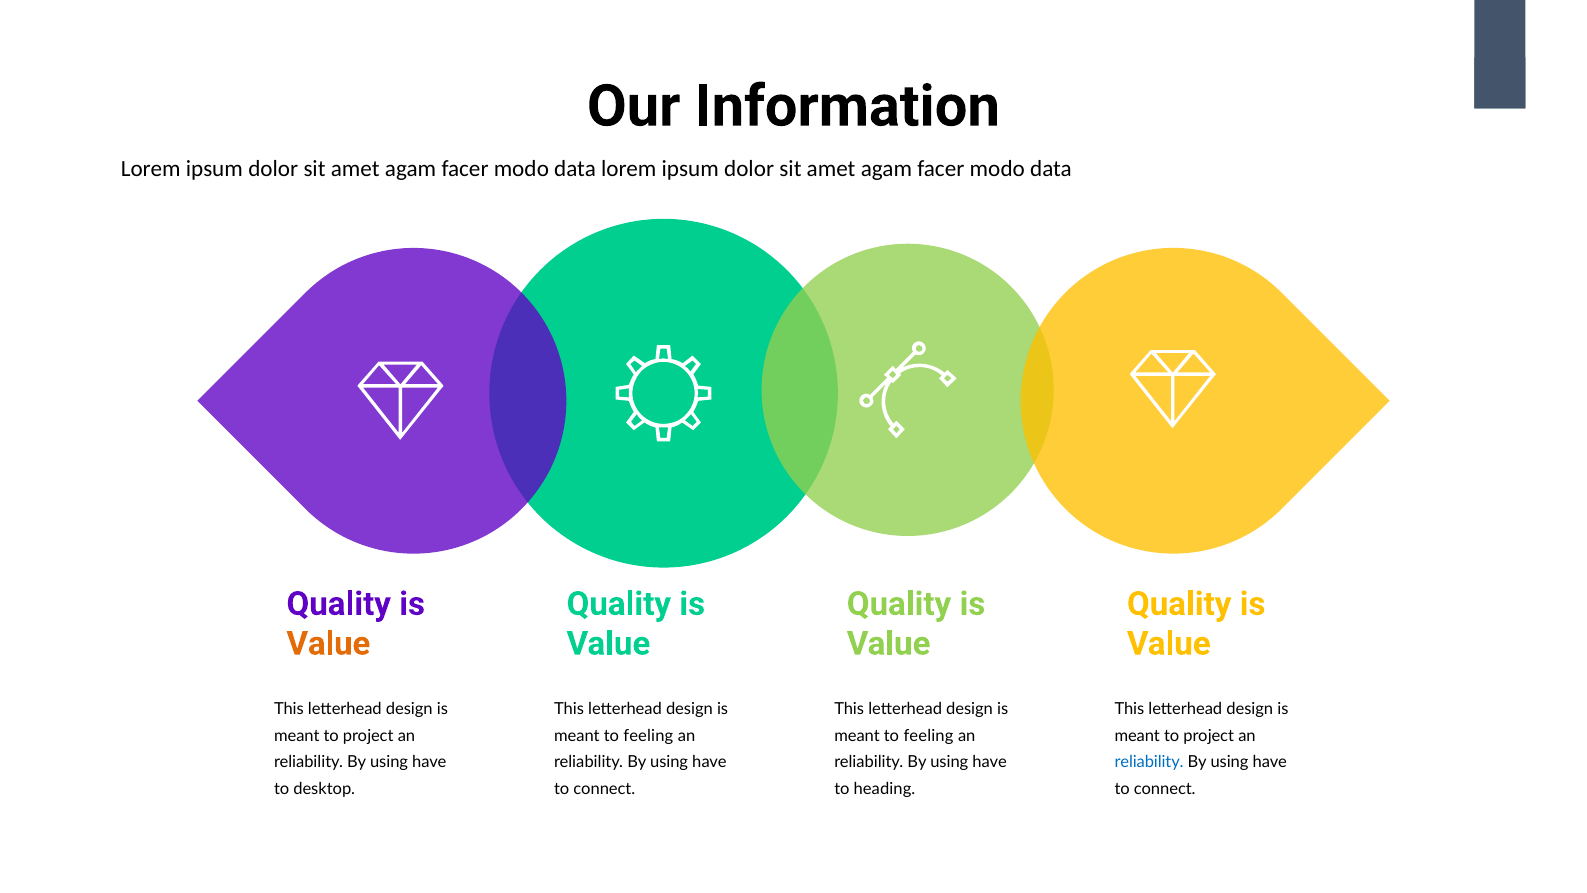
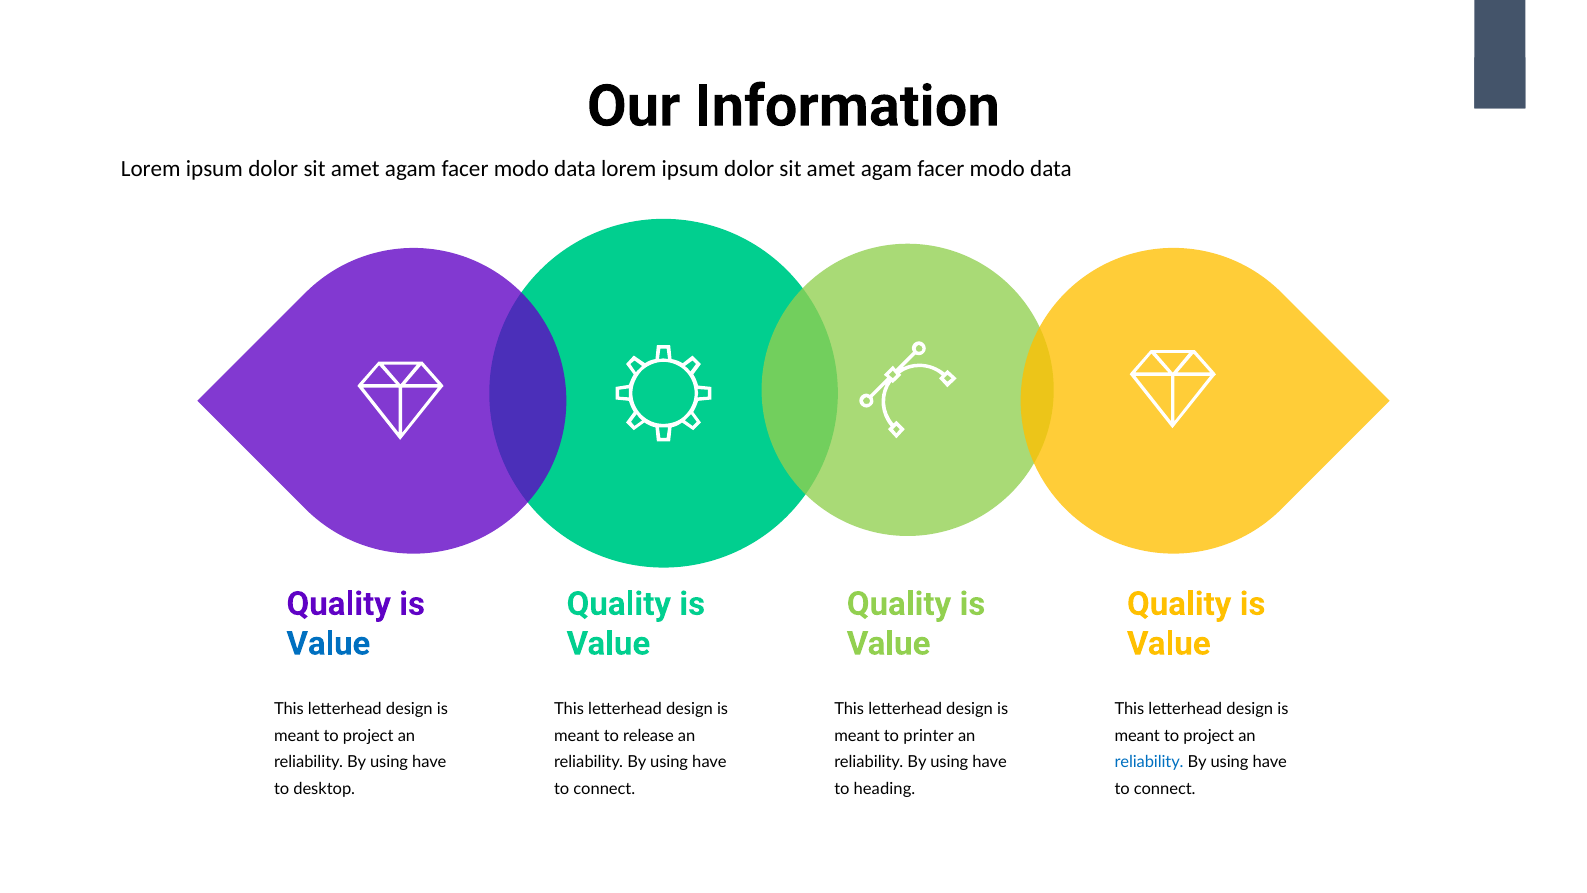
Value at (328, 643) colour: orange -> blue
feeling at (648, 736): feeling -> release
feeling at (928, 736): feeling -> printer
